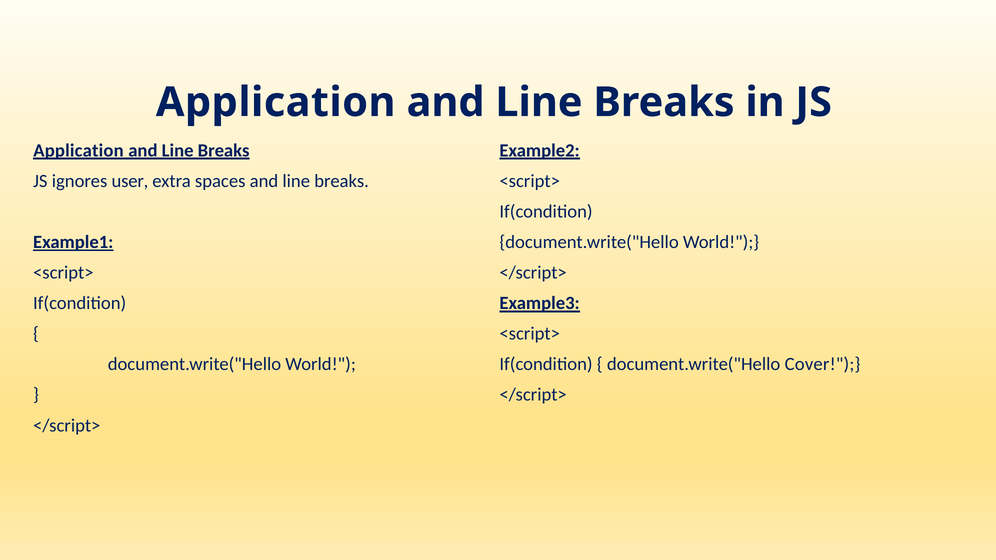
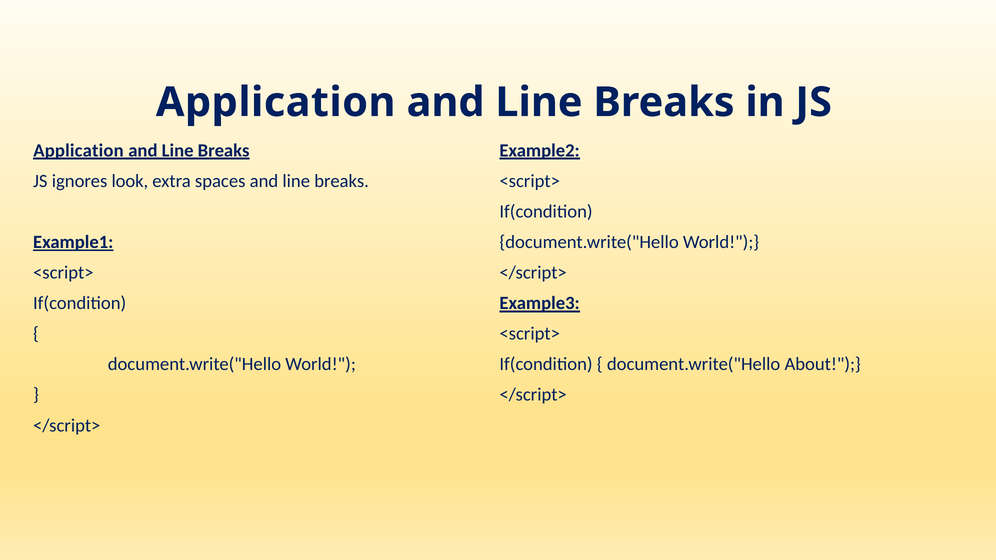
user: user -> look
Cover: Cover -> About
